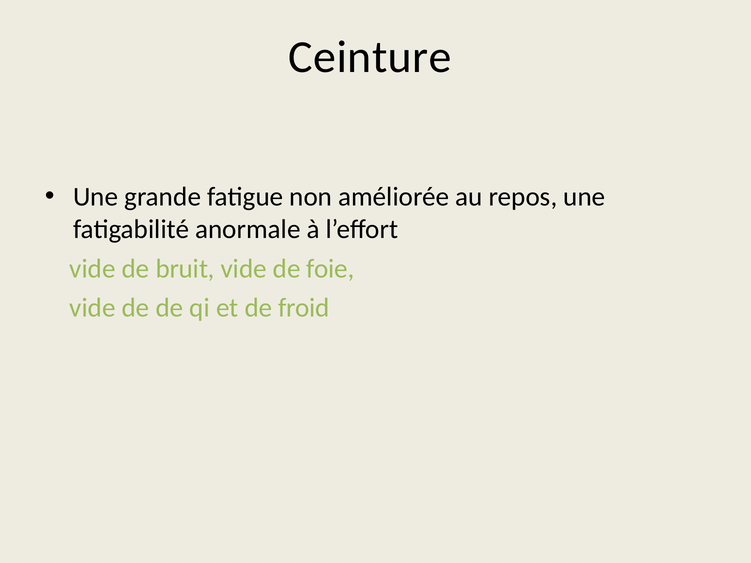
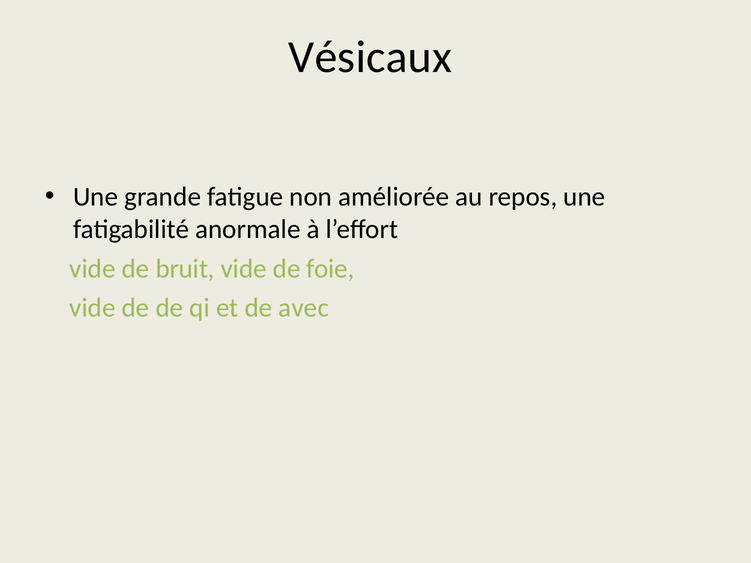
Ceinture: Ceinture -> Vésicaux
froid: froid -> avec
